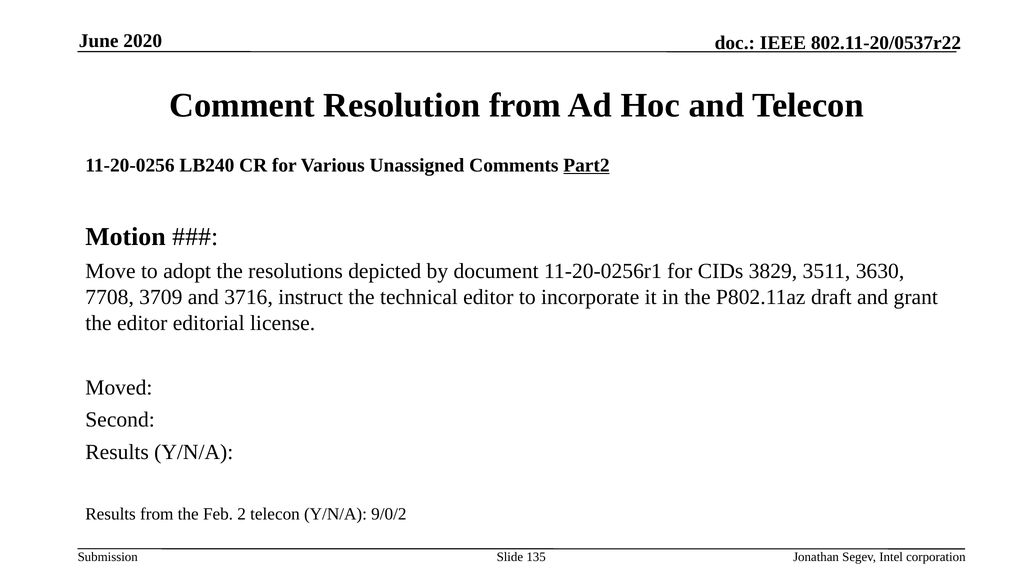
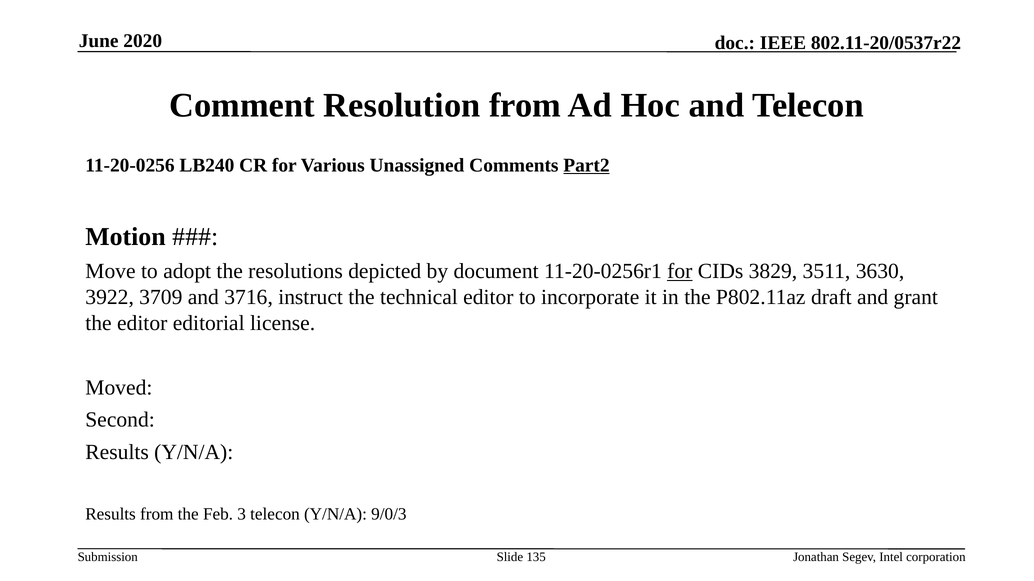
for at (680, 272) underline: none -> present
7708: 7708 -> 3922
2: 2 -> 3
9/0/2: 9/0/2 -> 9/0/3
